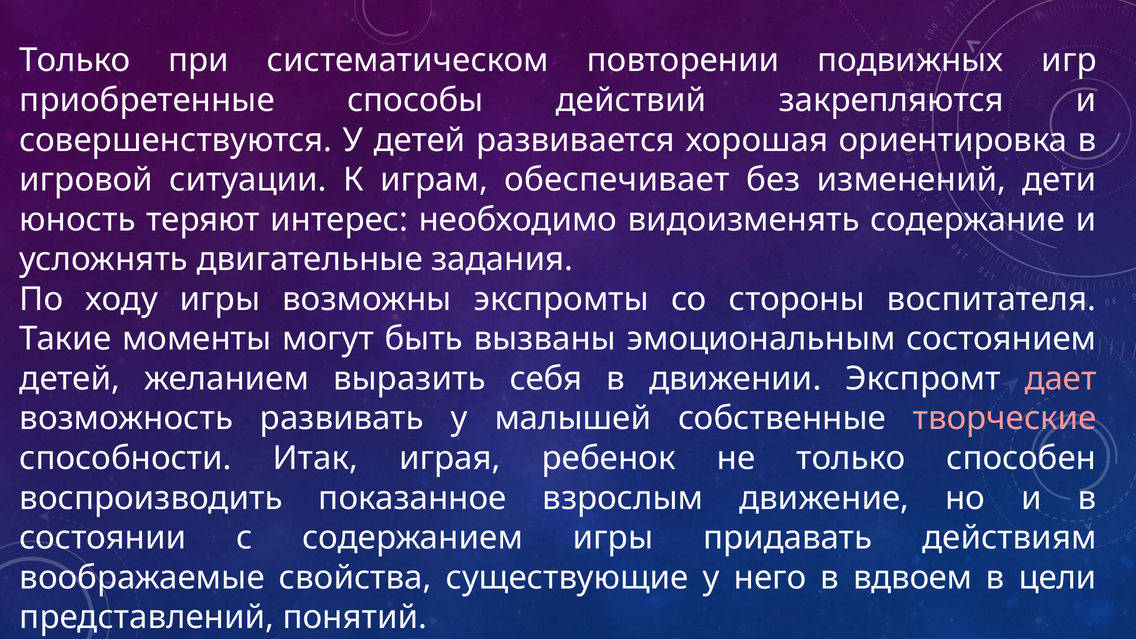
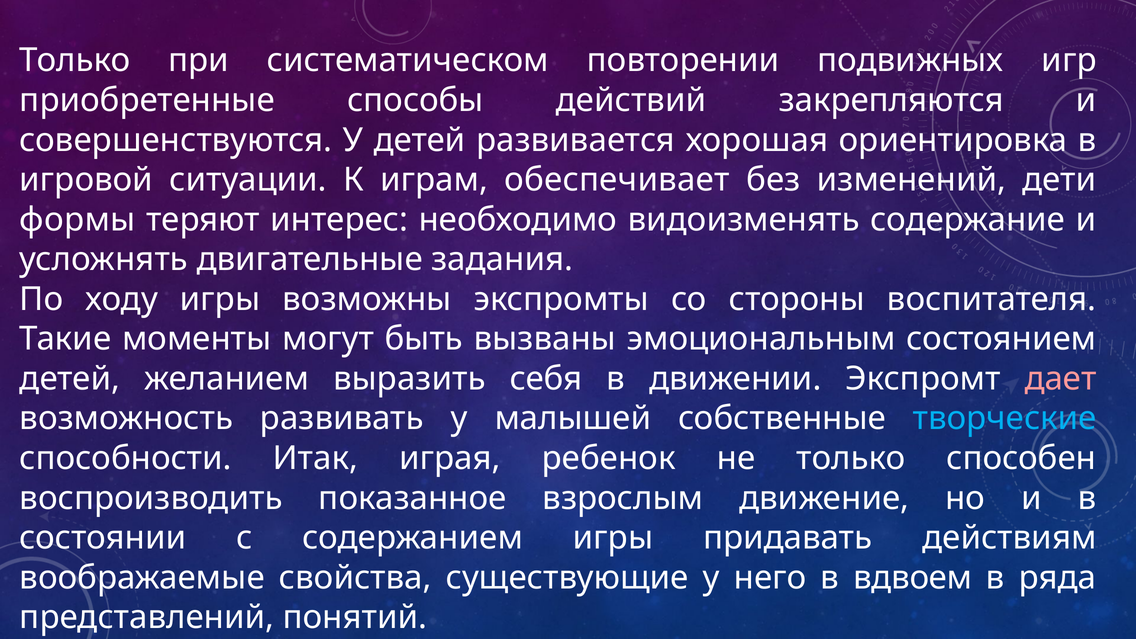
юность: юность -> формы
творческие colour: pink -> light blue
цели: цели -> ряда
